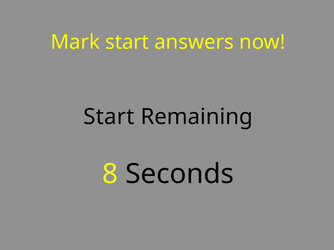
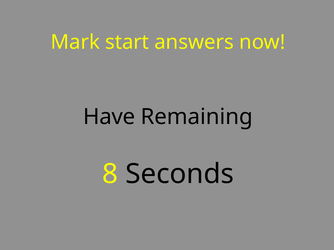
Start at (109, 117): Start -> Have
